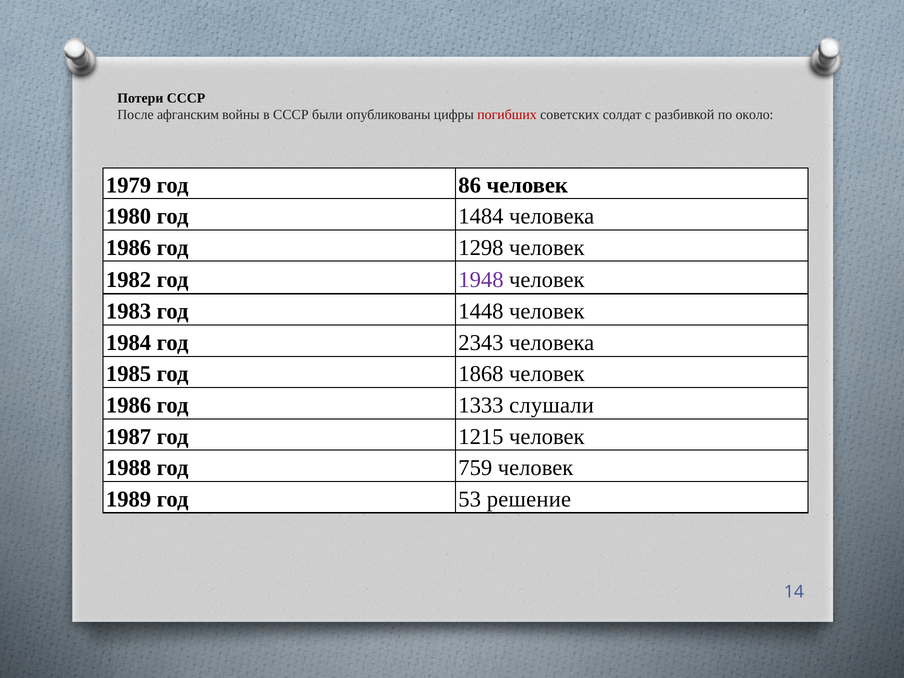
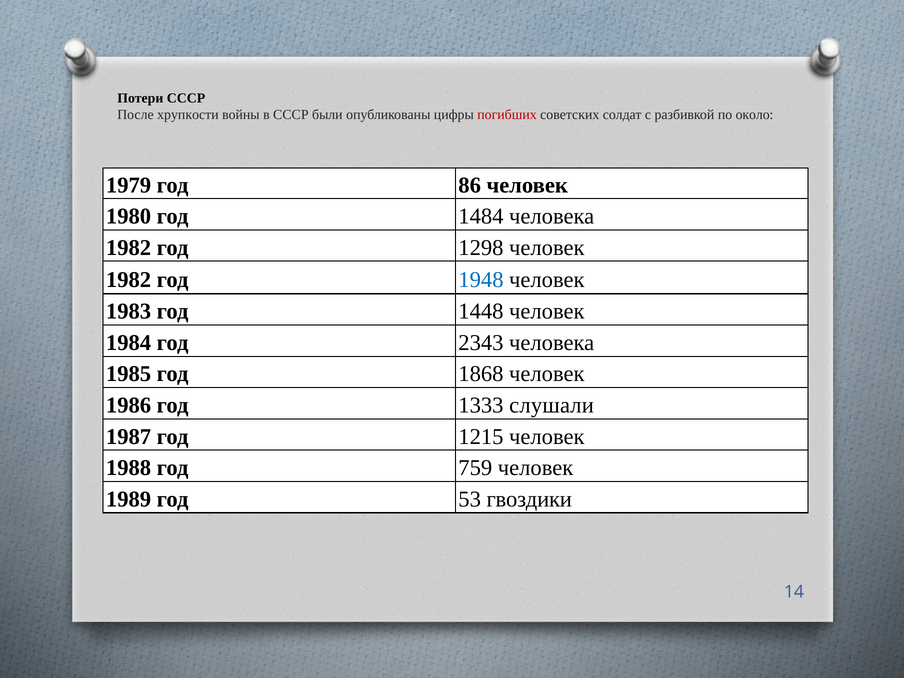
афганским: афганским -> хрупкости
1986 at (129, 248): 1986 -> 1982
1948 colour: purple -> blue
решение: решение -> гвоздики
